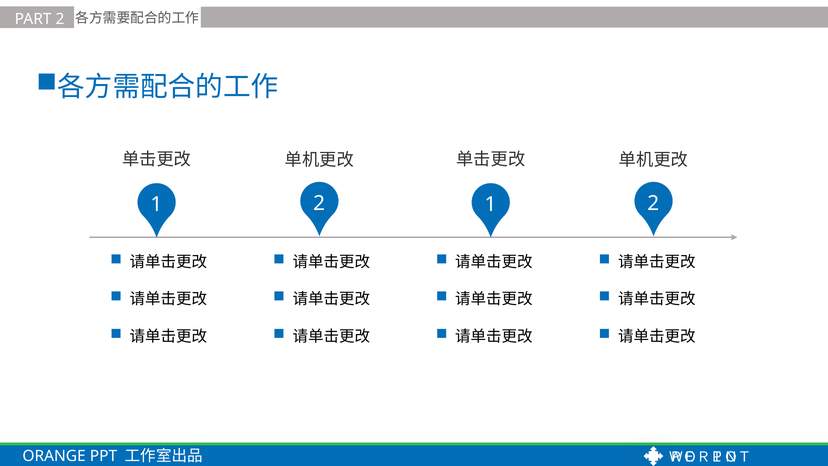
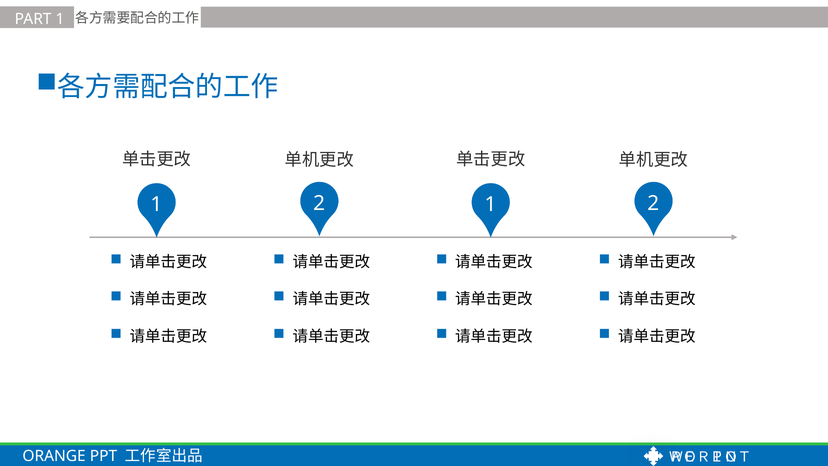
PART 2: 2 -> 1
